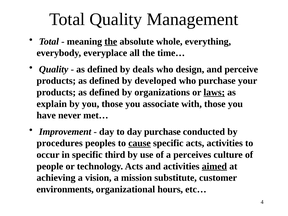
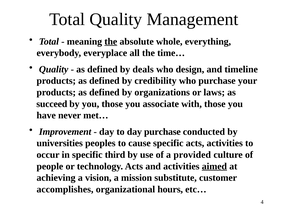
perceive: perceive -> timeline
developed: developed -> credibility
laws underline: present -> none
explain: explain -> succeed
procedures: procedures -> universities
cause underline: present -> none
perceives: perceives -> provided
environments: environments -> accomplishes
